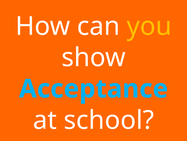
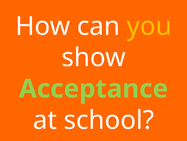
Acceptance colour: light blue -> light green
